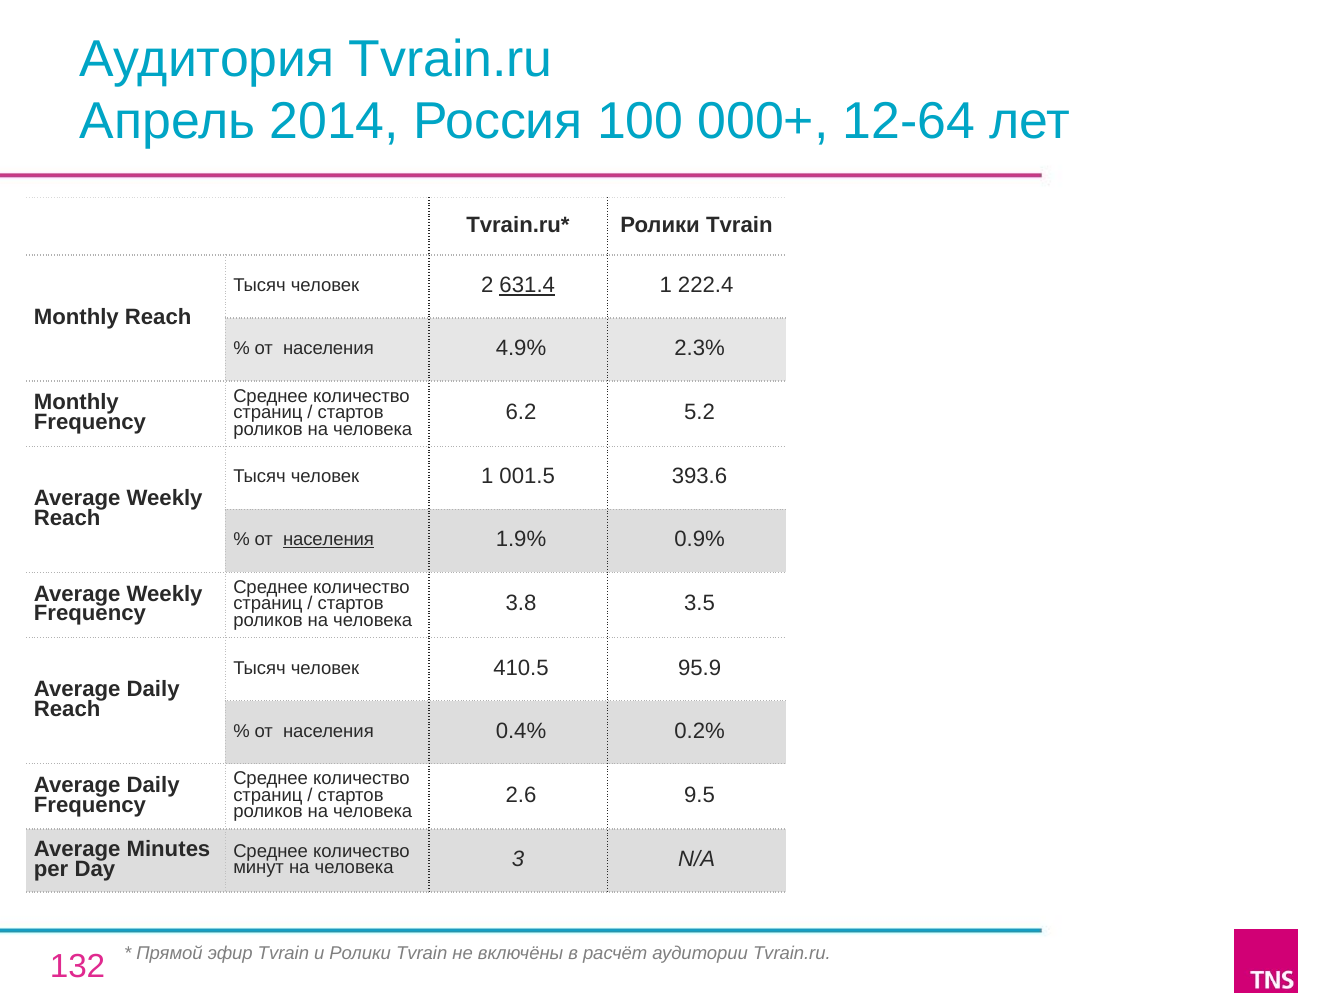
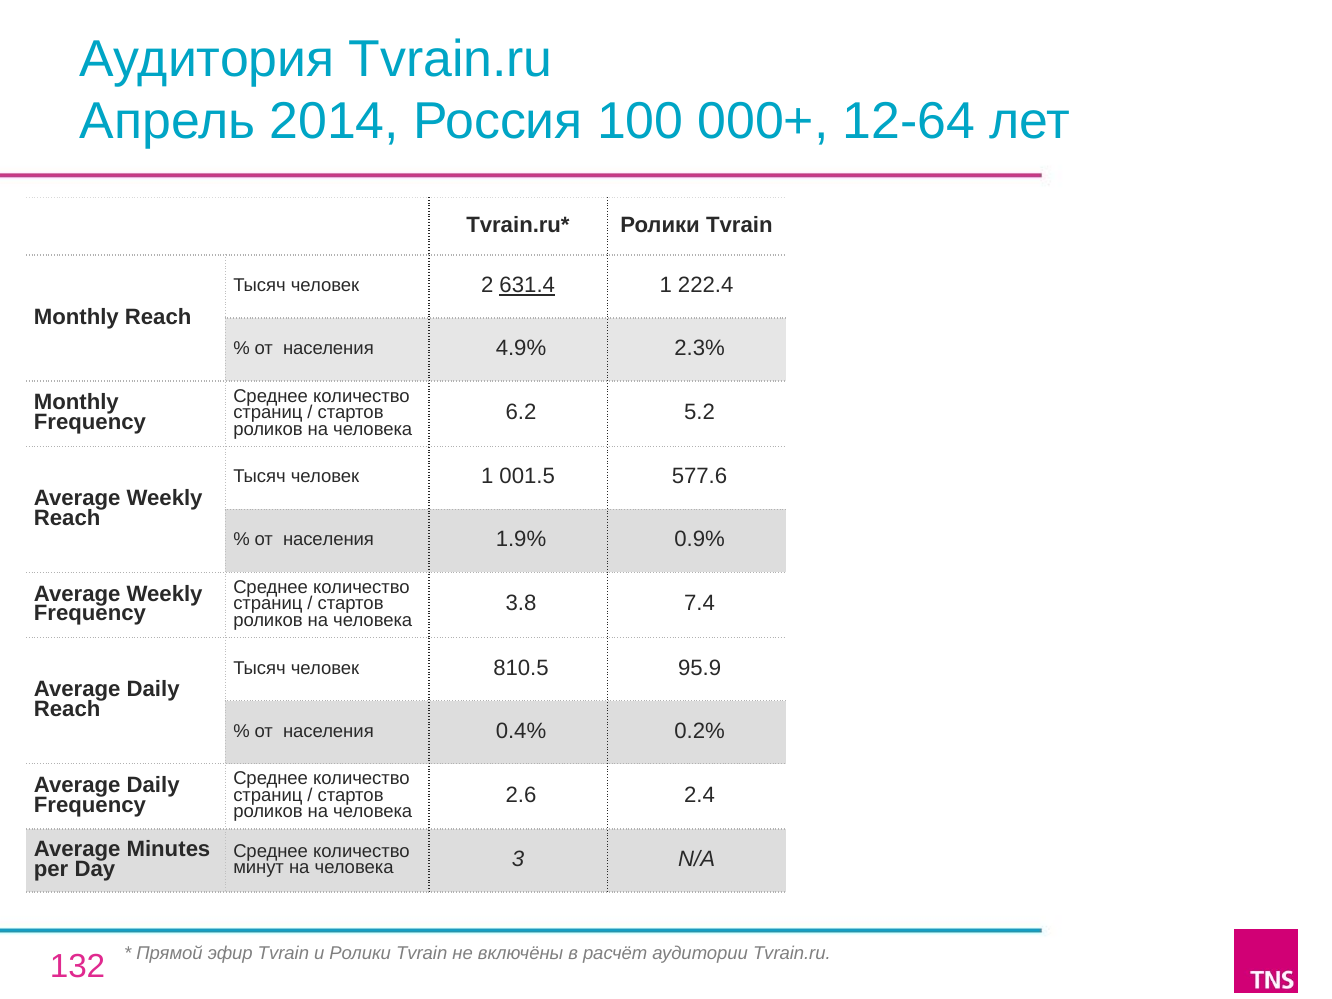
393.6: 393.6 -> 577.6
населения at (328, 540) underline: present -> none
3.5: 3.5 -> 7.4
410.5: 410.5 -> 810.5
9.5: 9.5 -> 2.4
